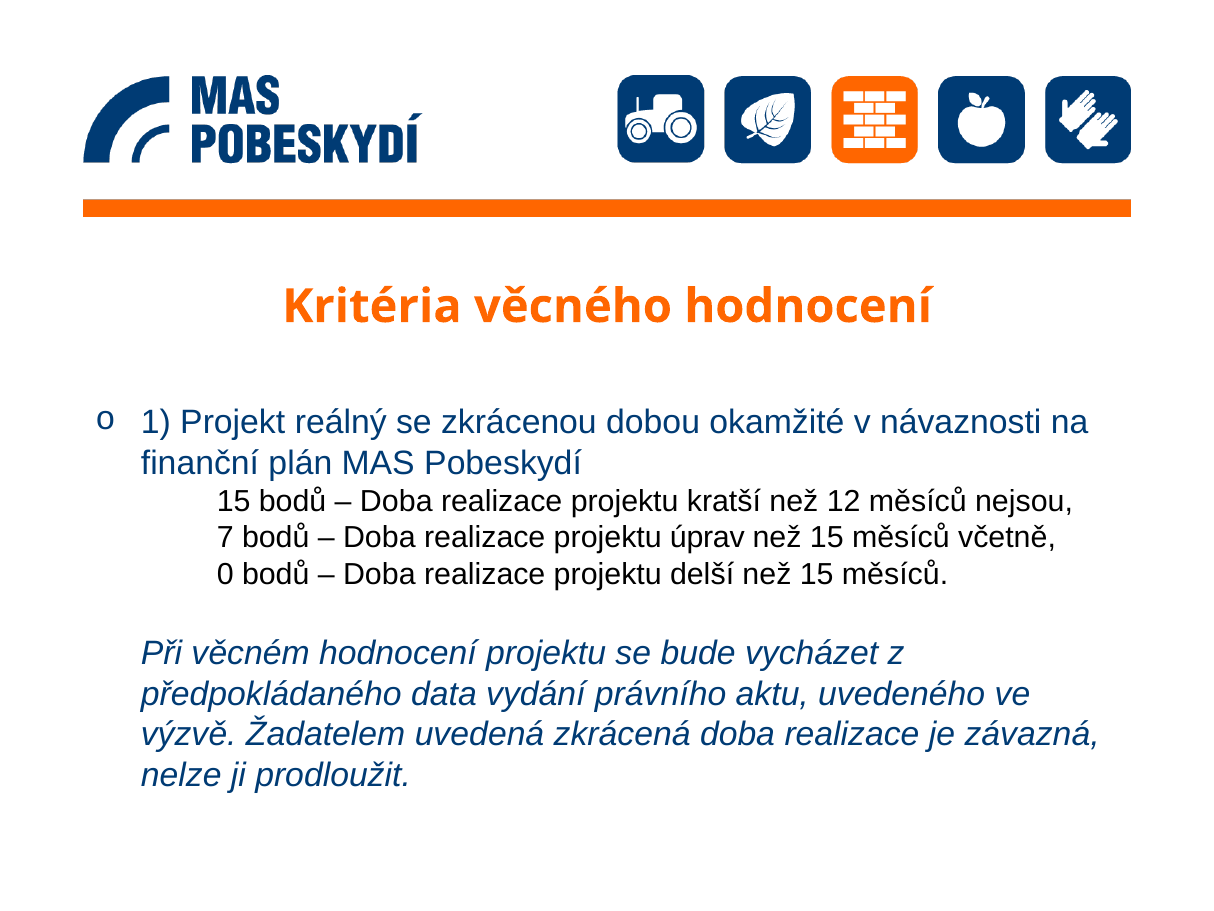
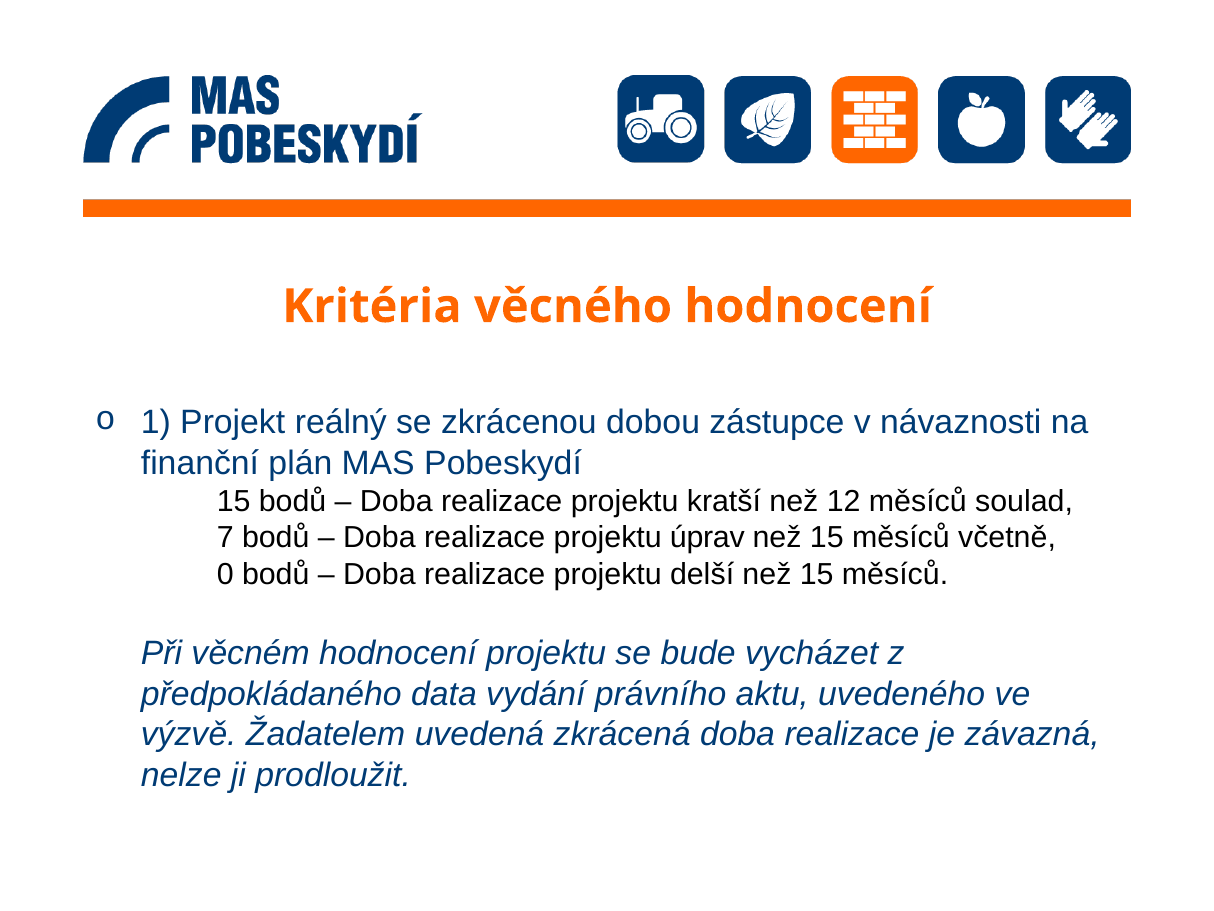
okamžité: okamžité -> zástupce
nejsou: nejsou -> soulad
